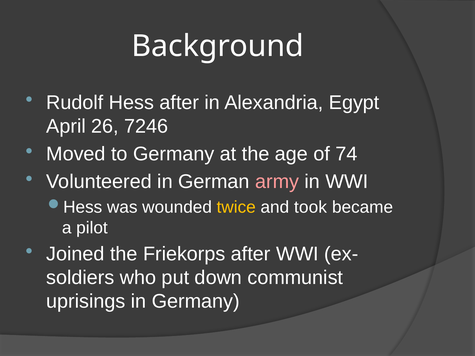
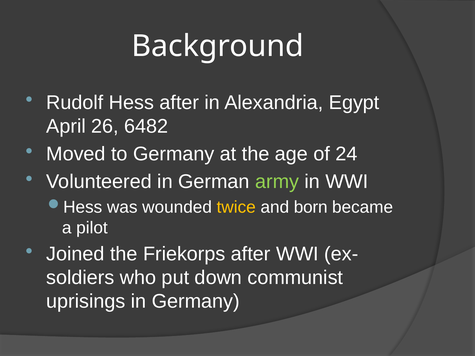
7246: 7246 -> 6482
74: 74 -> 24
army colour: pink -> light green
took: took -> born
